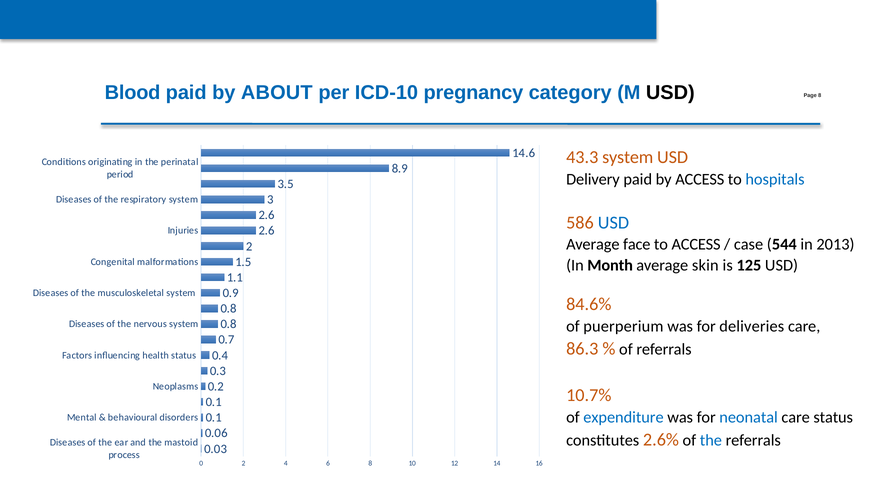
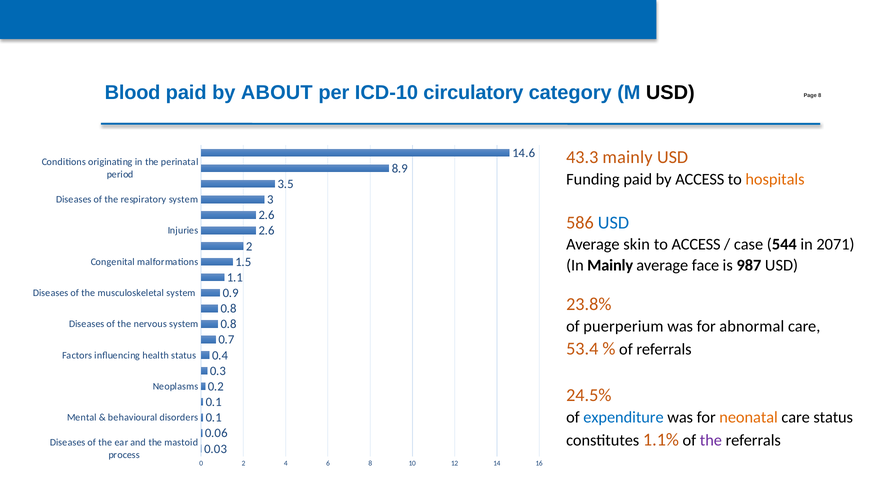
pregnancy: pregnancy -> circulatory
43.3 system: system -> mainly
Delivery: Delivery -> Funding
hospitals colour: blue -> orange
face: face -> skin
2013: 2013 -> 2071
In Month: Month -> Mainly
skin: skin -> face
125: 125 -> 987
84.6%: 84.6% -> 23.8%
deliveries: deliveries -> abnormal
86.3: 86.3 -> 53.4
10.7%: 10.7% -> 24.5%
neonatal colour: blue -> orange
2.6%: 2.6% -> 1.1%
the at (711, 440) colour: blue -> purple
